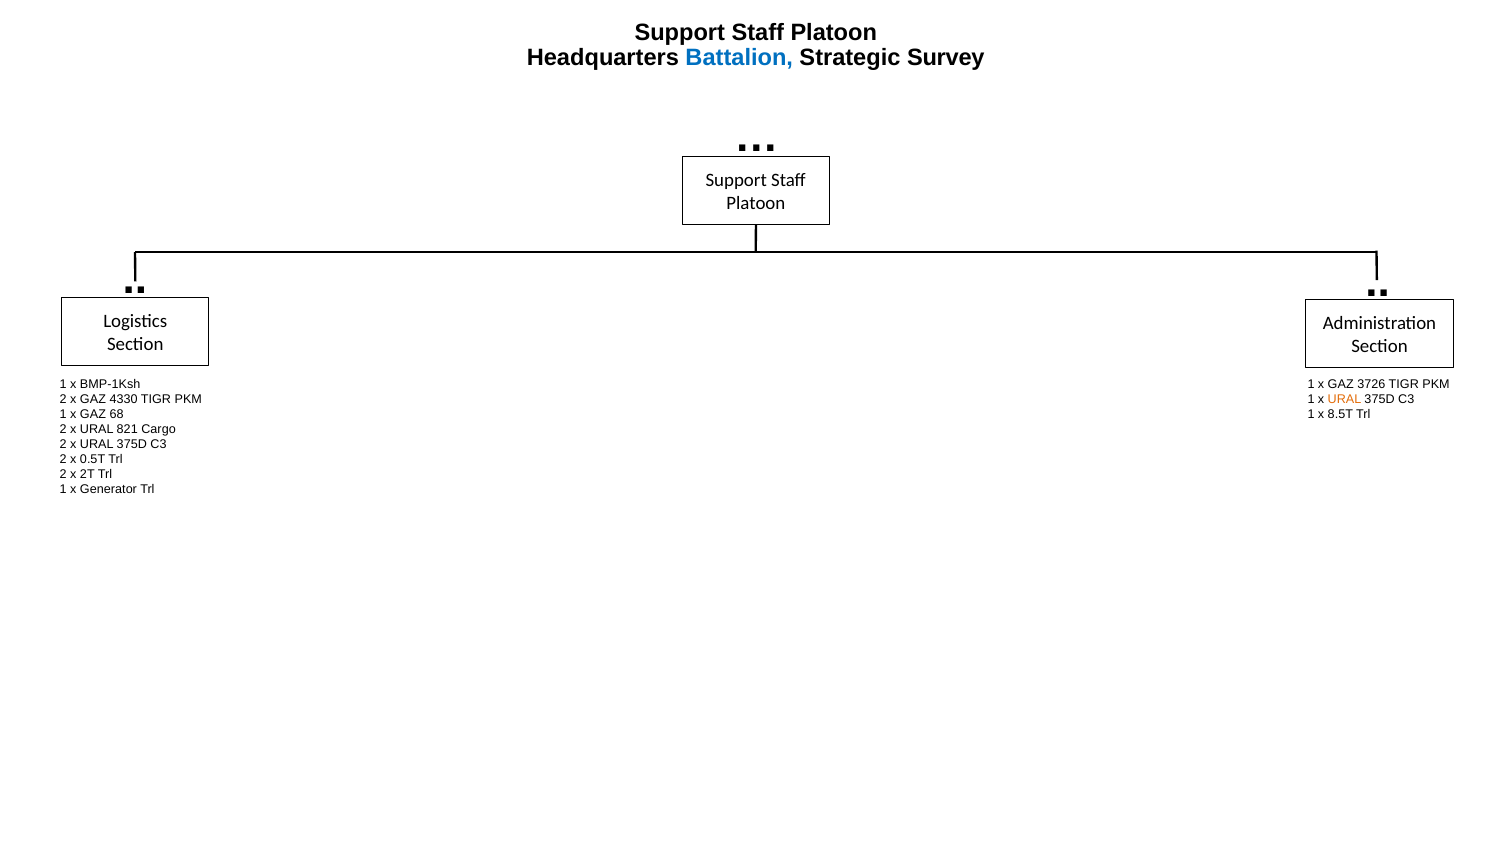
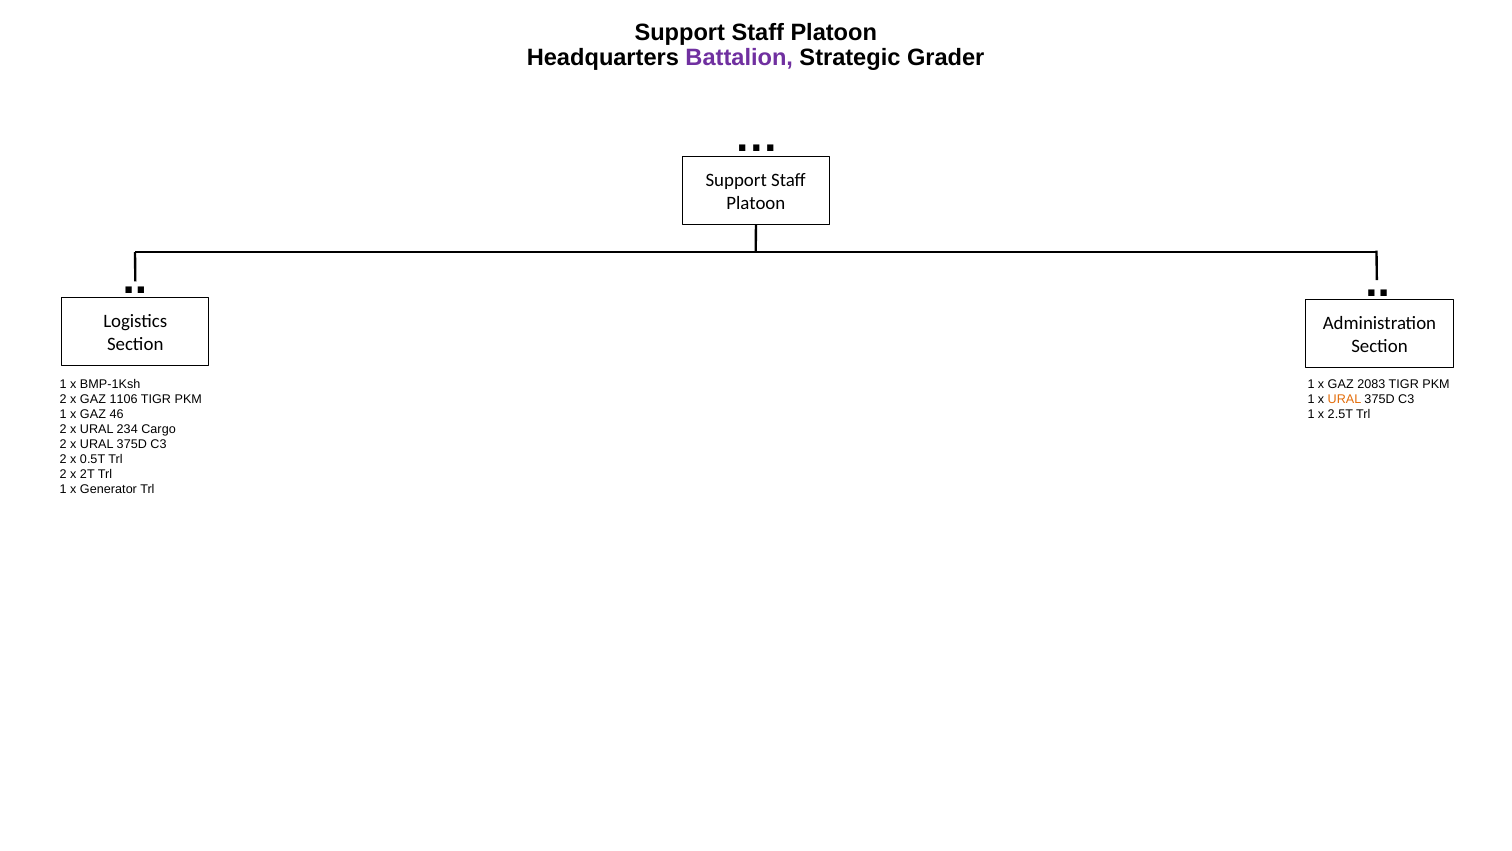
Battalion colour: blue -> purple
Survey: Survey -> Grader
3726: 3726 -> 2083
4330: 4330 -> 1106
68: 68 -> 46
8.5T: 8.5T -> 2.5T
821: 821 -> 234
